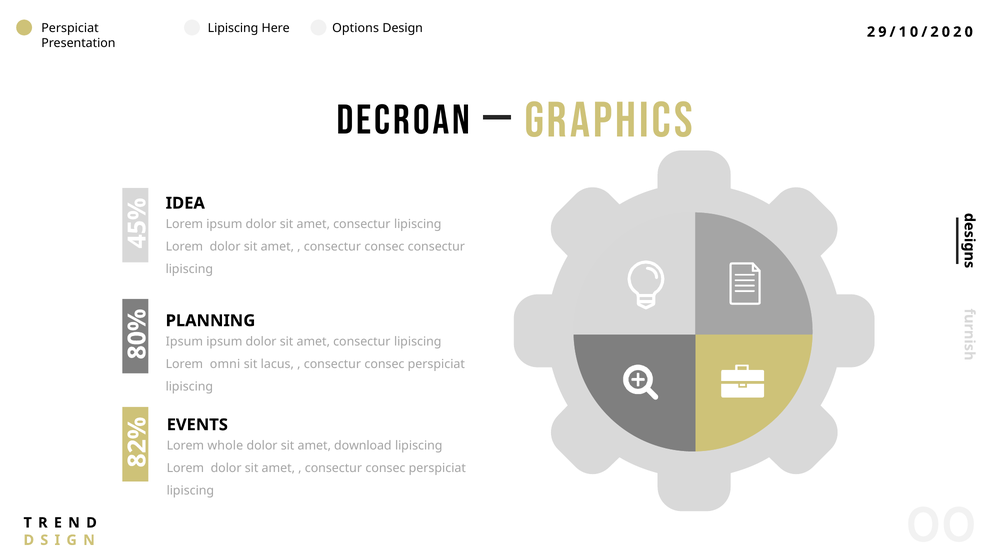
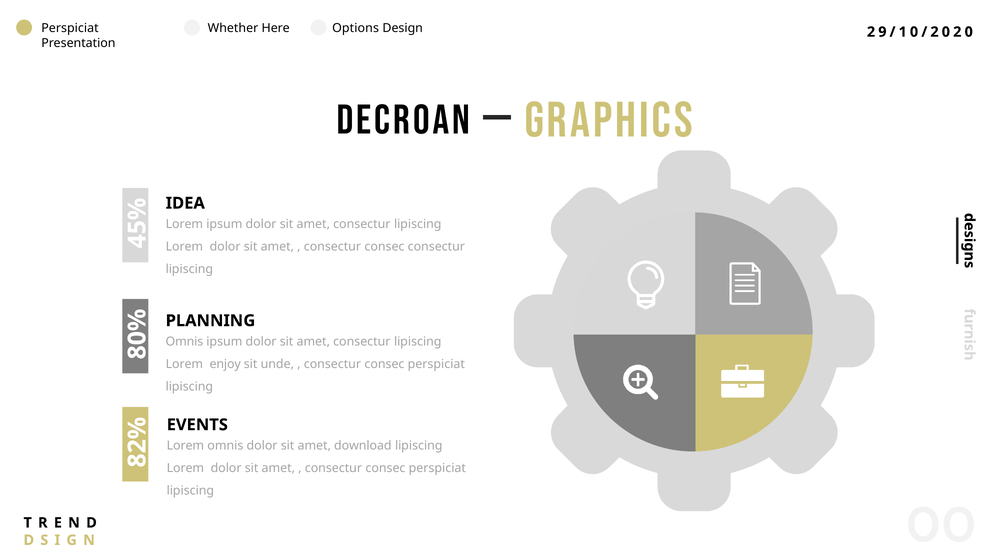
Lipiscing at (233, 28): Lipiscing -> Whether
Ipsum at (184, 342): Ipsum -> Omnis
omni: omni -> enjoy
lacus: lacus -> unde
Lorem whole: whole -> omnis
